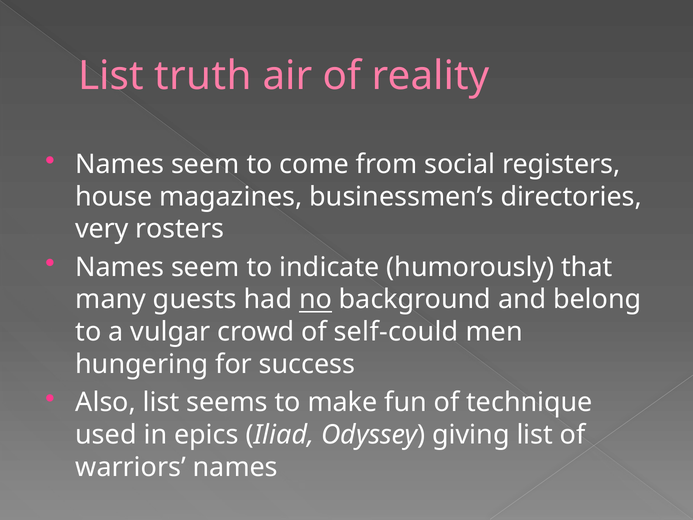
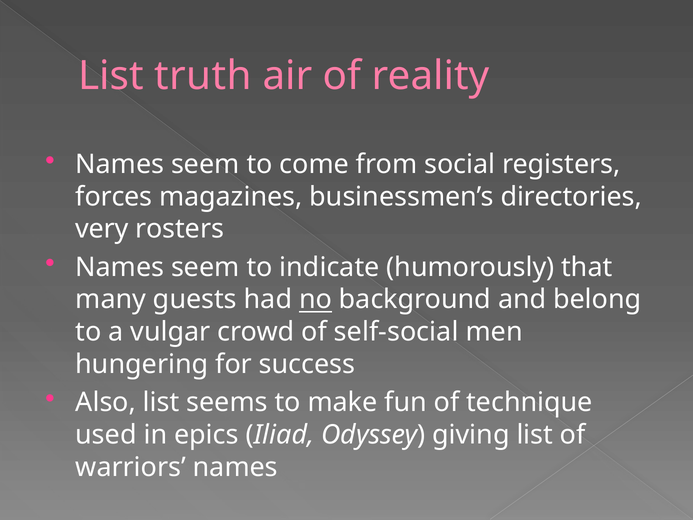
house: house -> forces
self-could: self-could -> self-social
